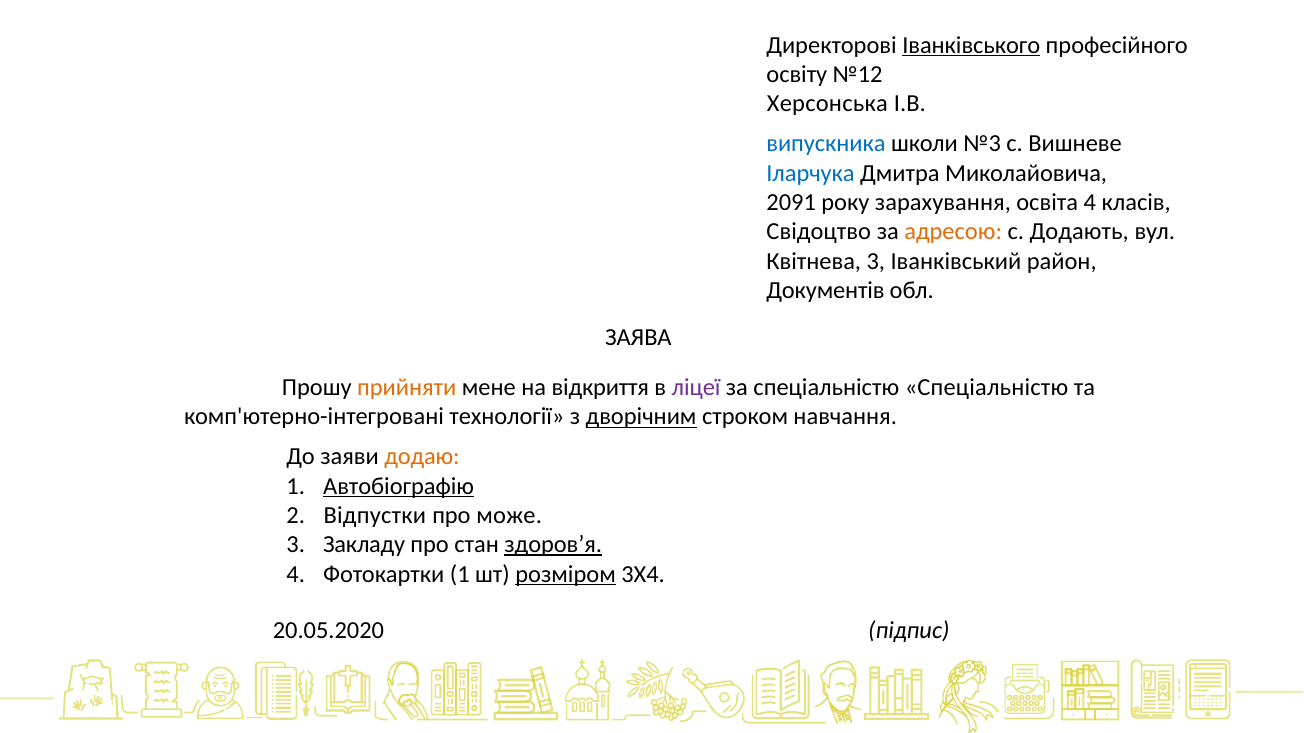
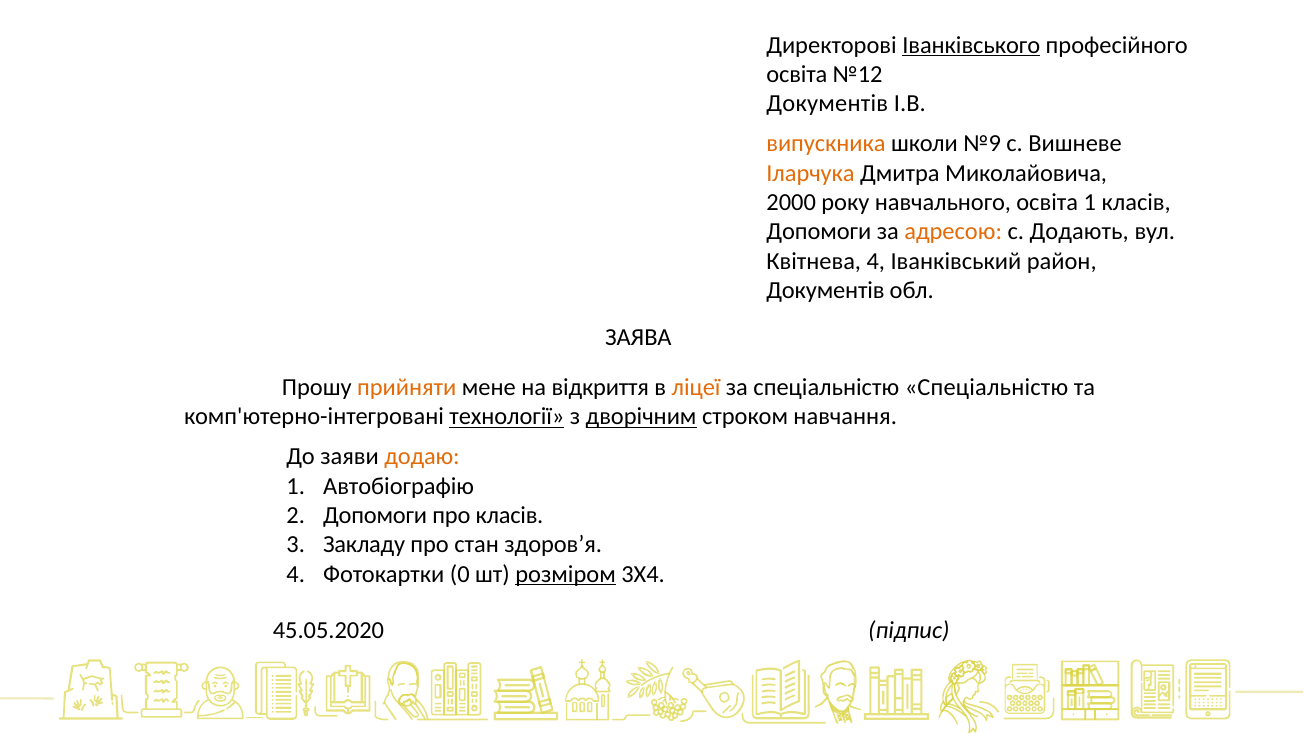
освіту at (797, 75): освіту -> освіта
Херсонська at (827, 104): Херсонська -> Документів
випускника colour: blue -> orange
№3: №3 -> №9
Іларчука colour: blue -> orange
2091: 2091 -> 2000
зарахування: зарахування -> навчального
освіта 4: 4 -> 1
Свідоцтво at (819, 232): Свідоцтво -> Допомоги
Квітнева 3: 3 -> 4
ліцеї colour: purple -> orange
технології underline: none -> present
Автобіографію underline: present -> none
Відпустки at (375, 516): Відпустки -> Допомоги
про може: може -> класів
здоров’я underline: present -> none
Фотокартки 1: 1 -> 0
20.05.2020: 20.05.2020 -> 45.05.2020
